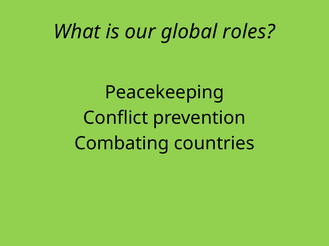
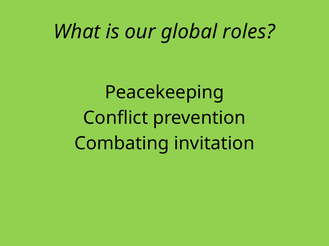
countries: countries -> invitation
